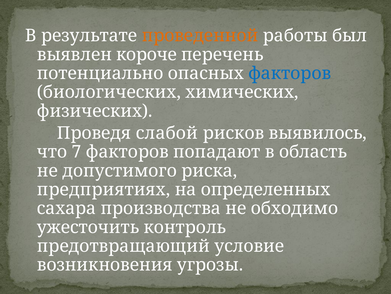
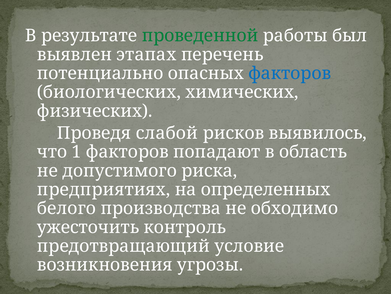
проведенной colour: orange -> green
короче: короче -> этапах
7: 7 -> 1
сахара: сахара -> белого
